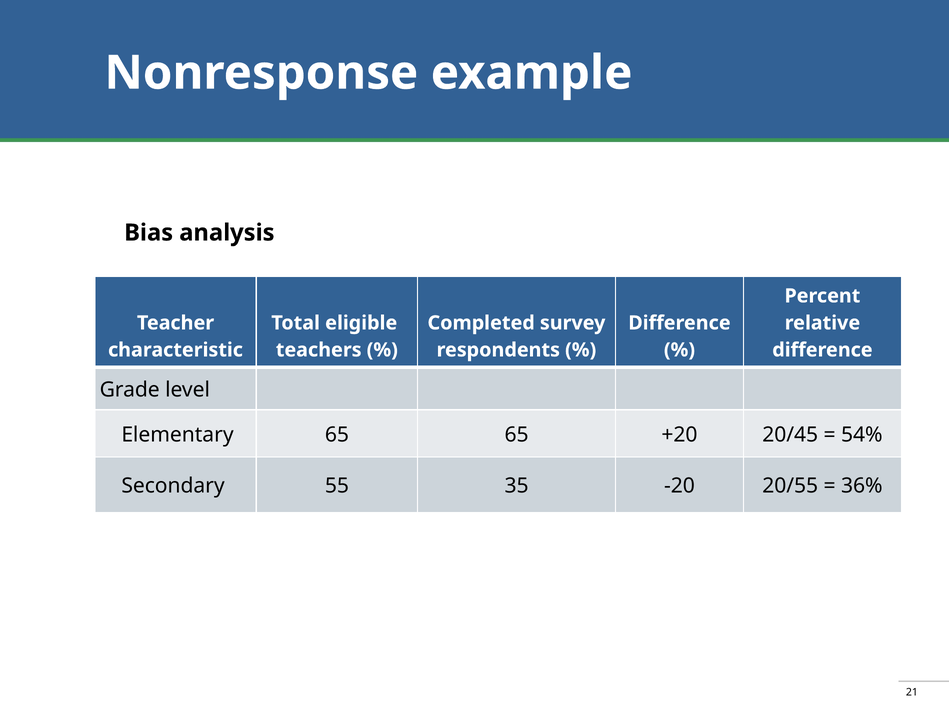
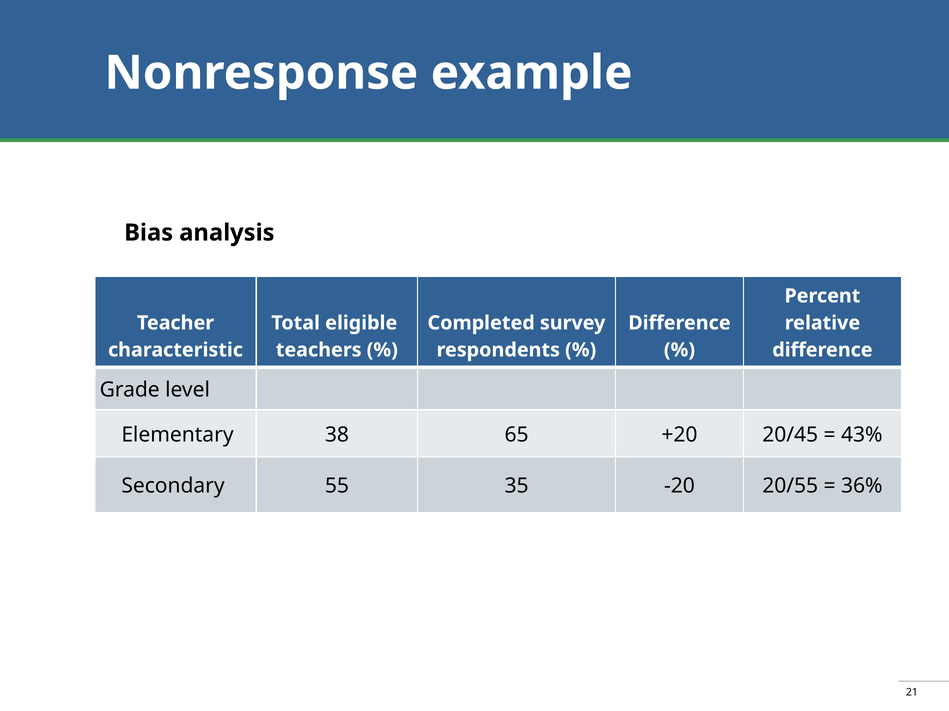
Elementary 65: 65 -> 38
54%: 54% -> 43%
